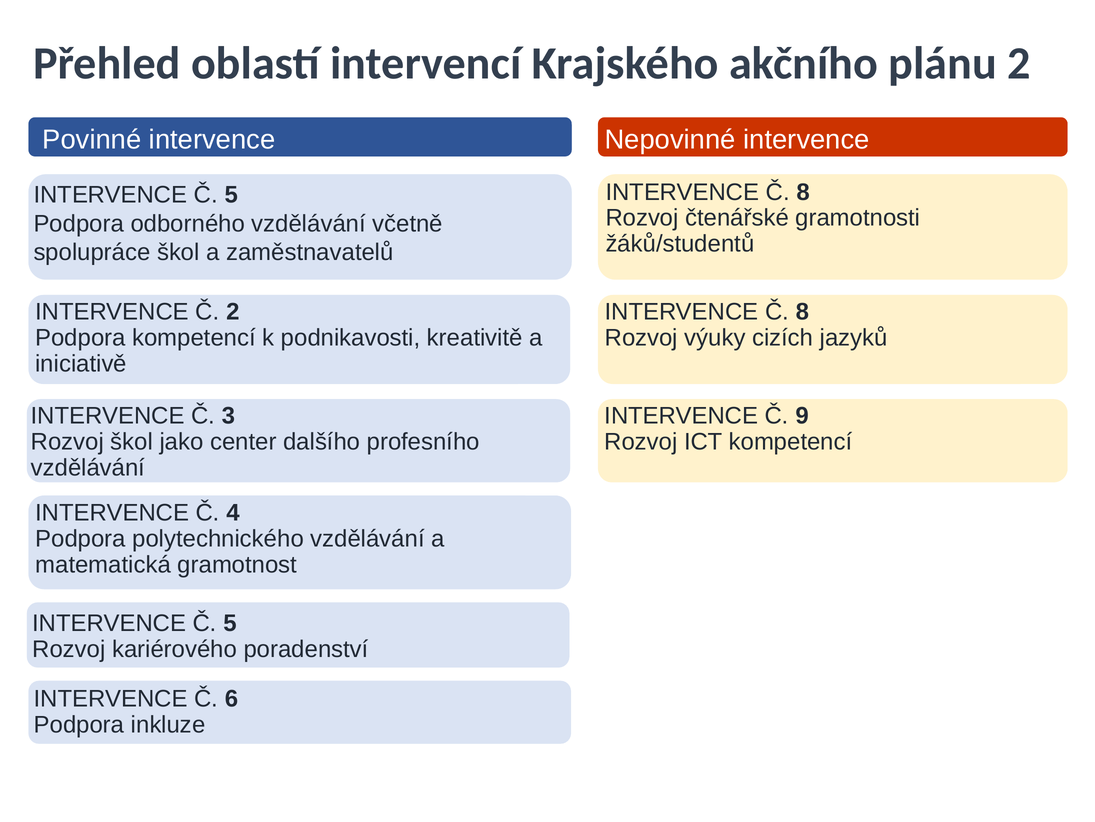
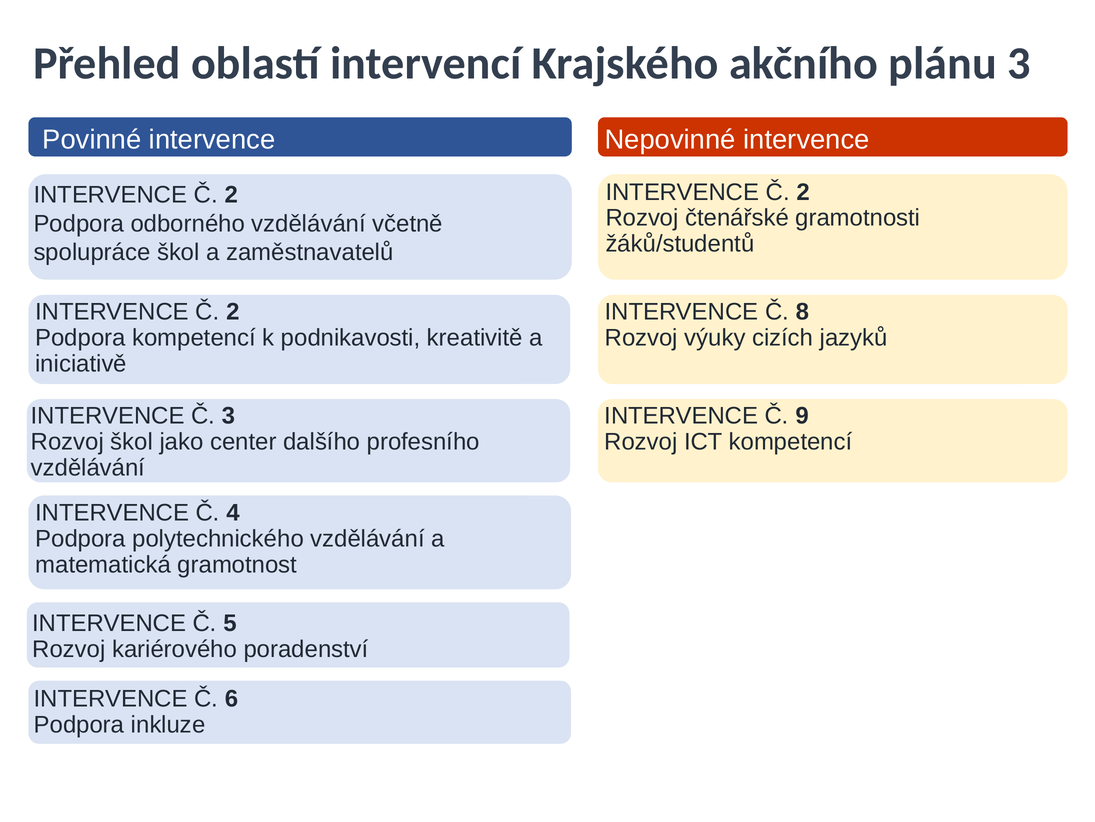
plánu 2: 2 -> 3
8 at (803, 192): 8 -> 2
5 at (231, 195): 5 -> 2
